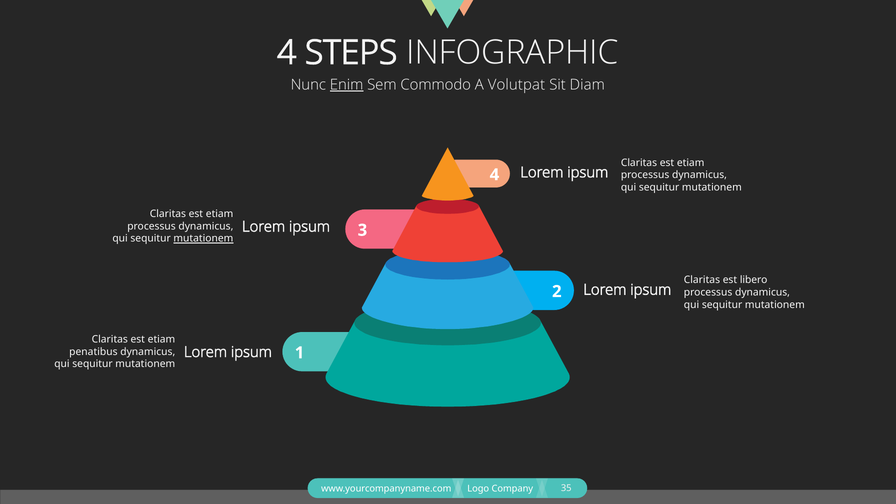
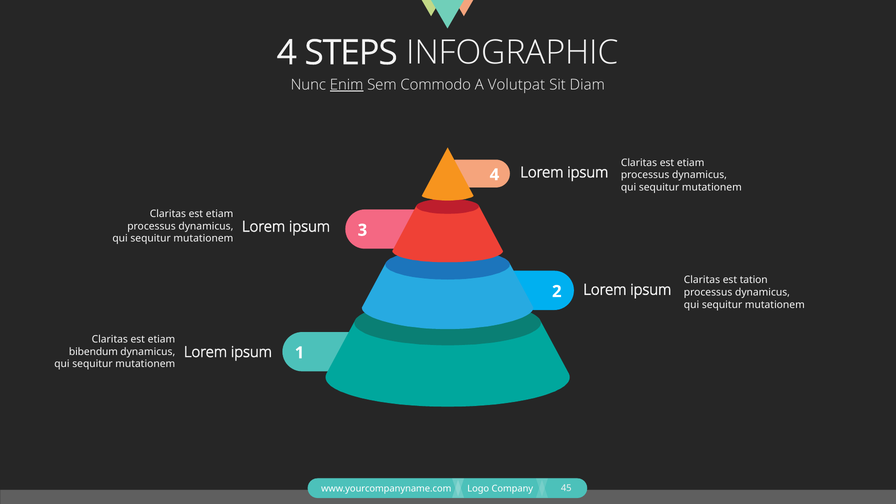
mutationem at (203, 239) underline: present -> none
libero: libero -> tation
penatibus: penatibus -> bibendum
35: 35 -> 45
